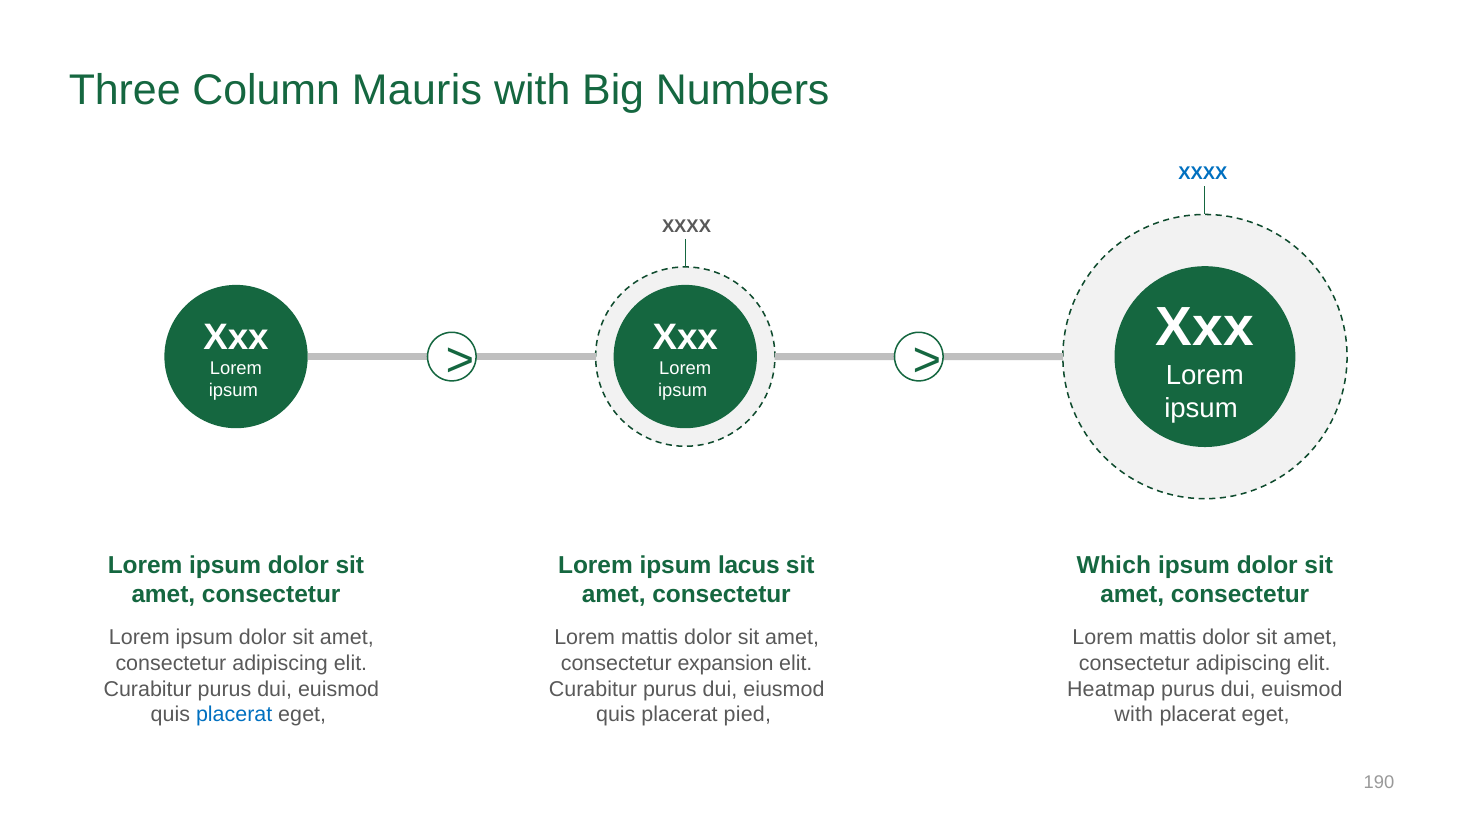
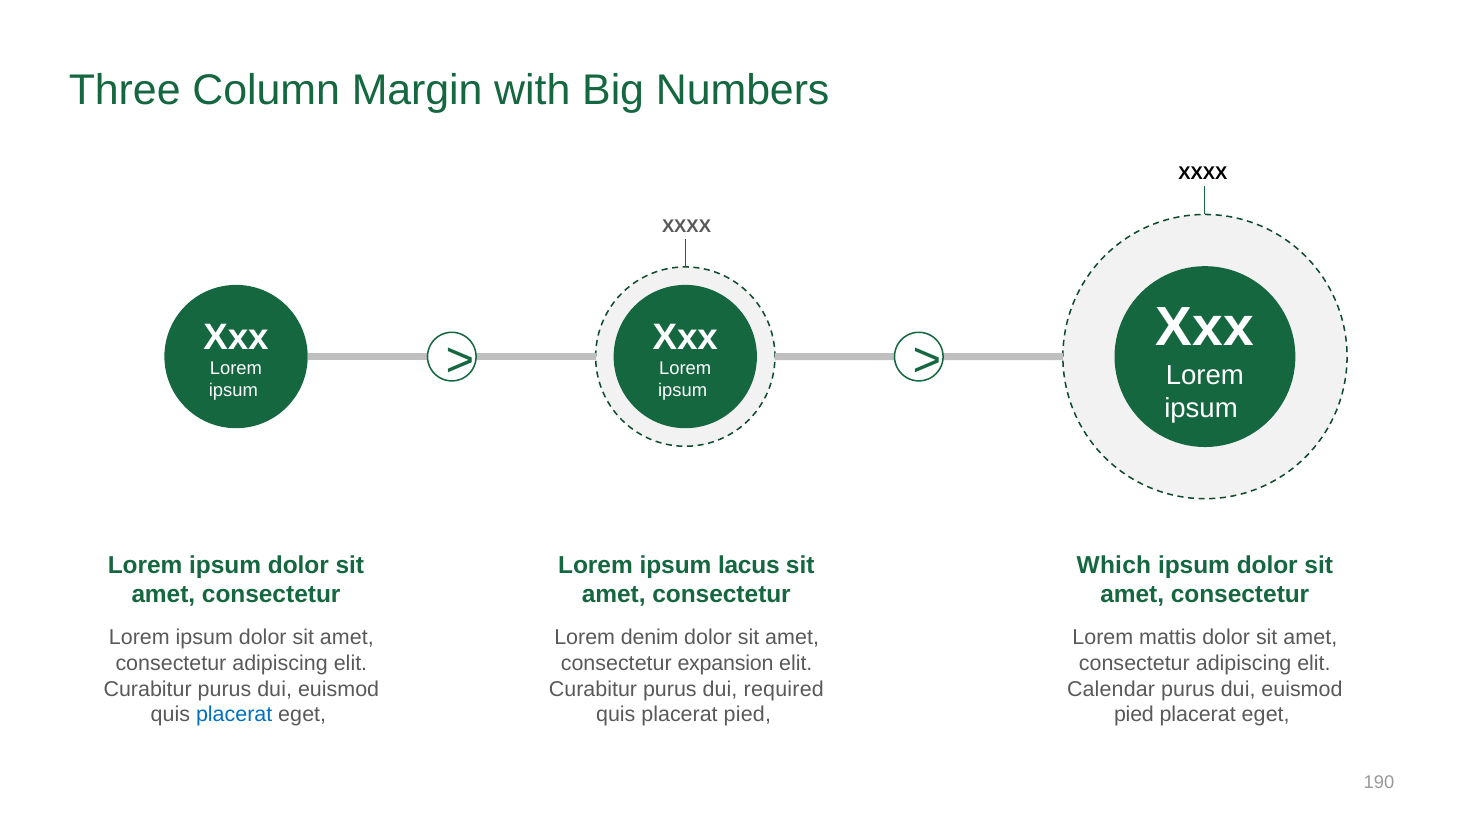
Mauris: Mauris -> Margin
XXXX at (1203, 173) colour: blue -> black
mattis at (650, 637): mattis -> denim
eiusmod: eiusmod -> required
Heatmap: Heatmap -> Calendar
with at (1134, 715): with -> pied
